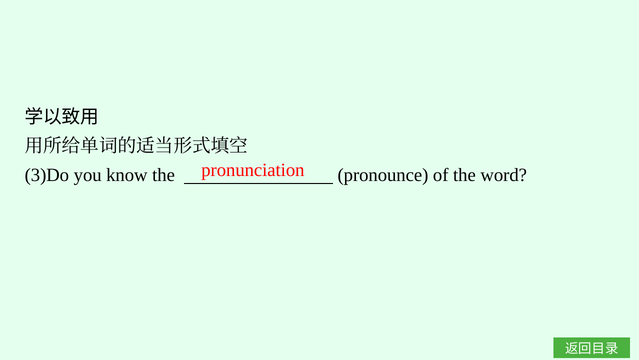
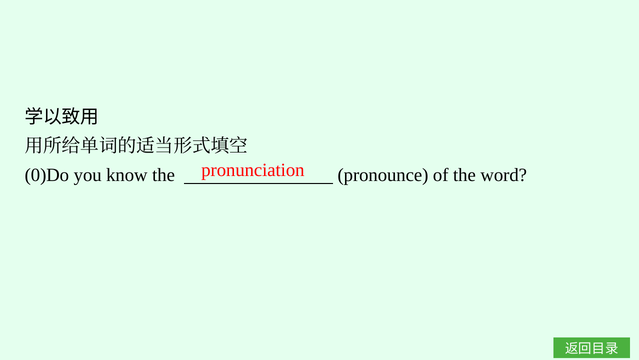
3)Do: 3)Do -> 0)Do
